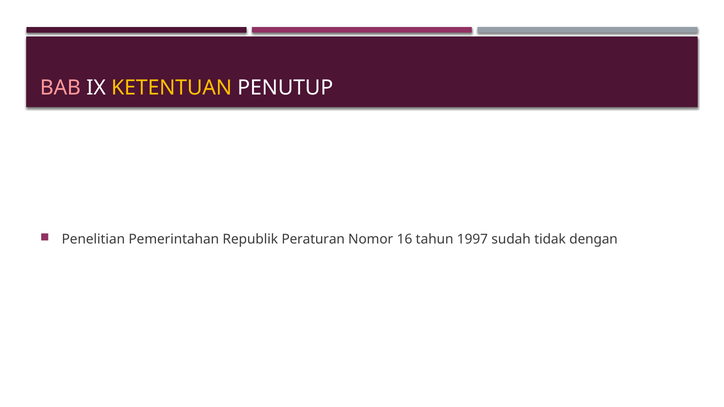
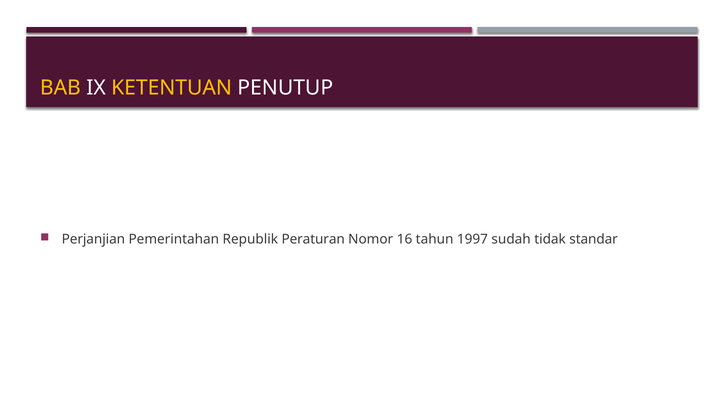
BAB colour: pink -> yellow
Penelitian: Penelitian -> Perjanjian
dengan: dengan -> standar
